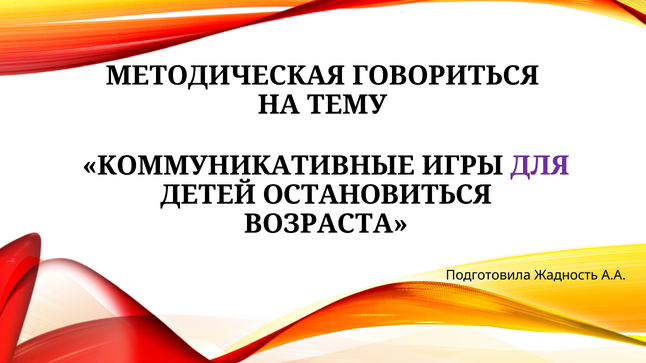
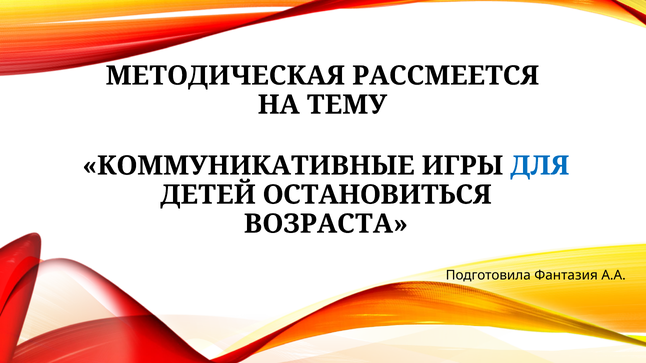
ГОВОРИТЬСЯ: ГОВОРИТЬСЯ -> РАССМЕЕТСЯ
ДЛЯ colour: purple -> blue
Жадность: Жадность -> Фантазия
